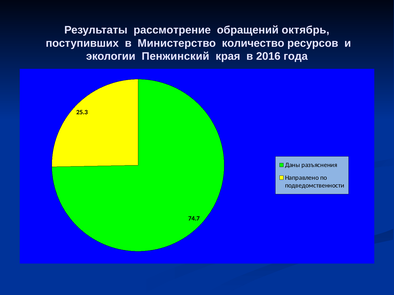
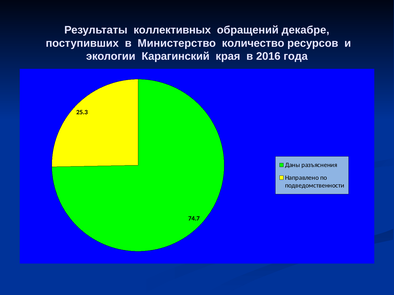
рассмотрение: рассмотрение -> коллективных
октябрь: октябрь -> декабре
Пенжинский: Пенжинский -> Карагинский
